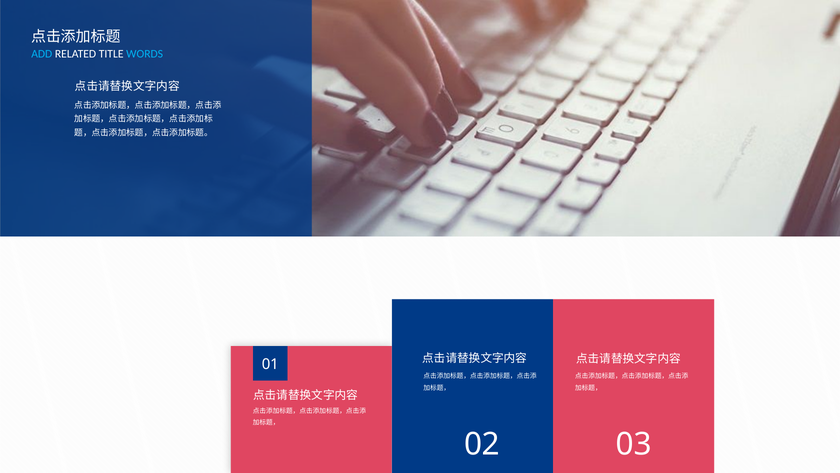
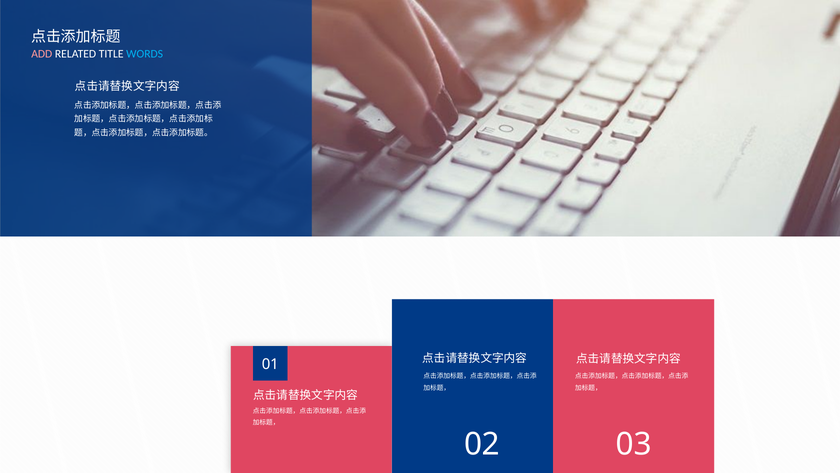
ADD colour: light blue -> pink
